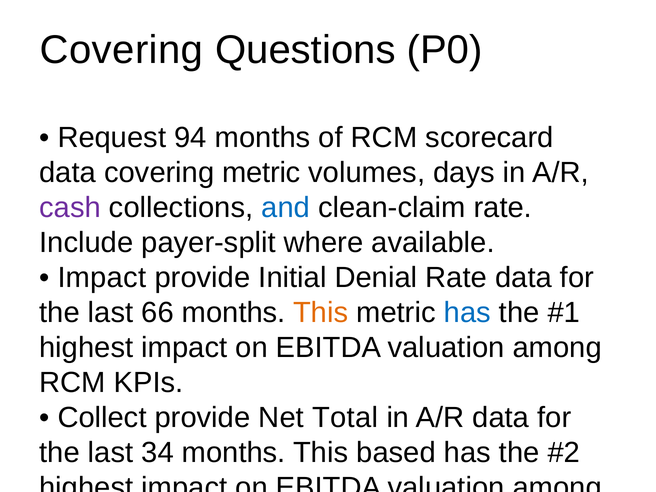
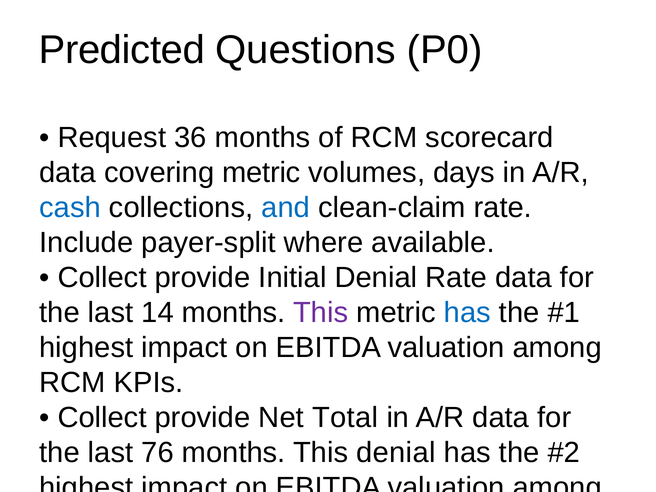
Covering at (121, 50): Covering -> Predicted
Request 94: 94 -> 36
cash at (70, 208) colour: purple -> blue
Impact at (102, 278): Impact -> Collect
66: 66 -> 14
This at (321, 313) colour: orange -> purple
34: 34 -> 76
This based: based -> denial
